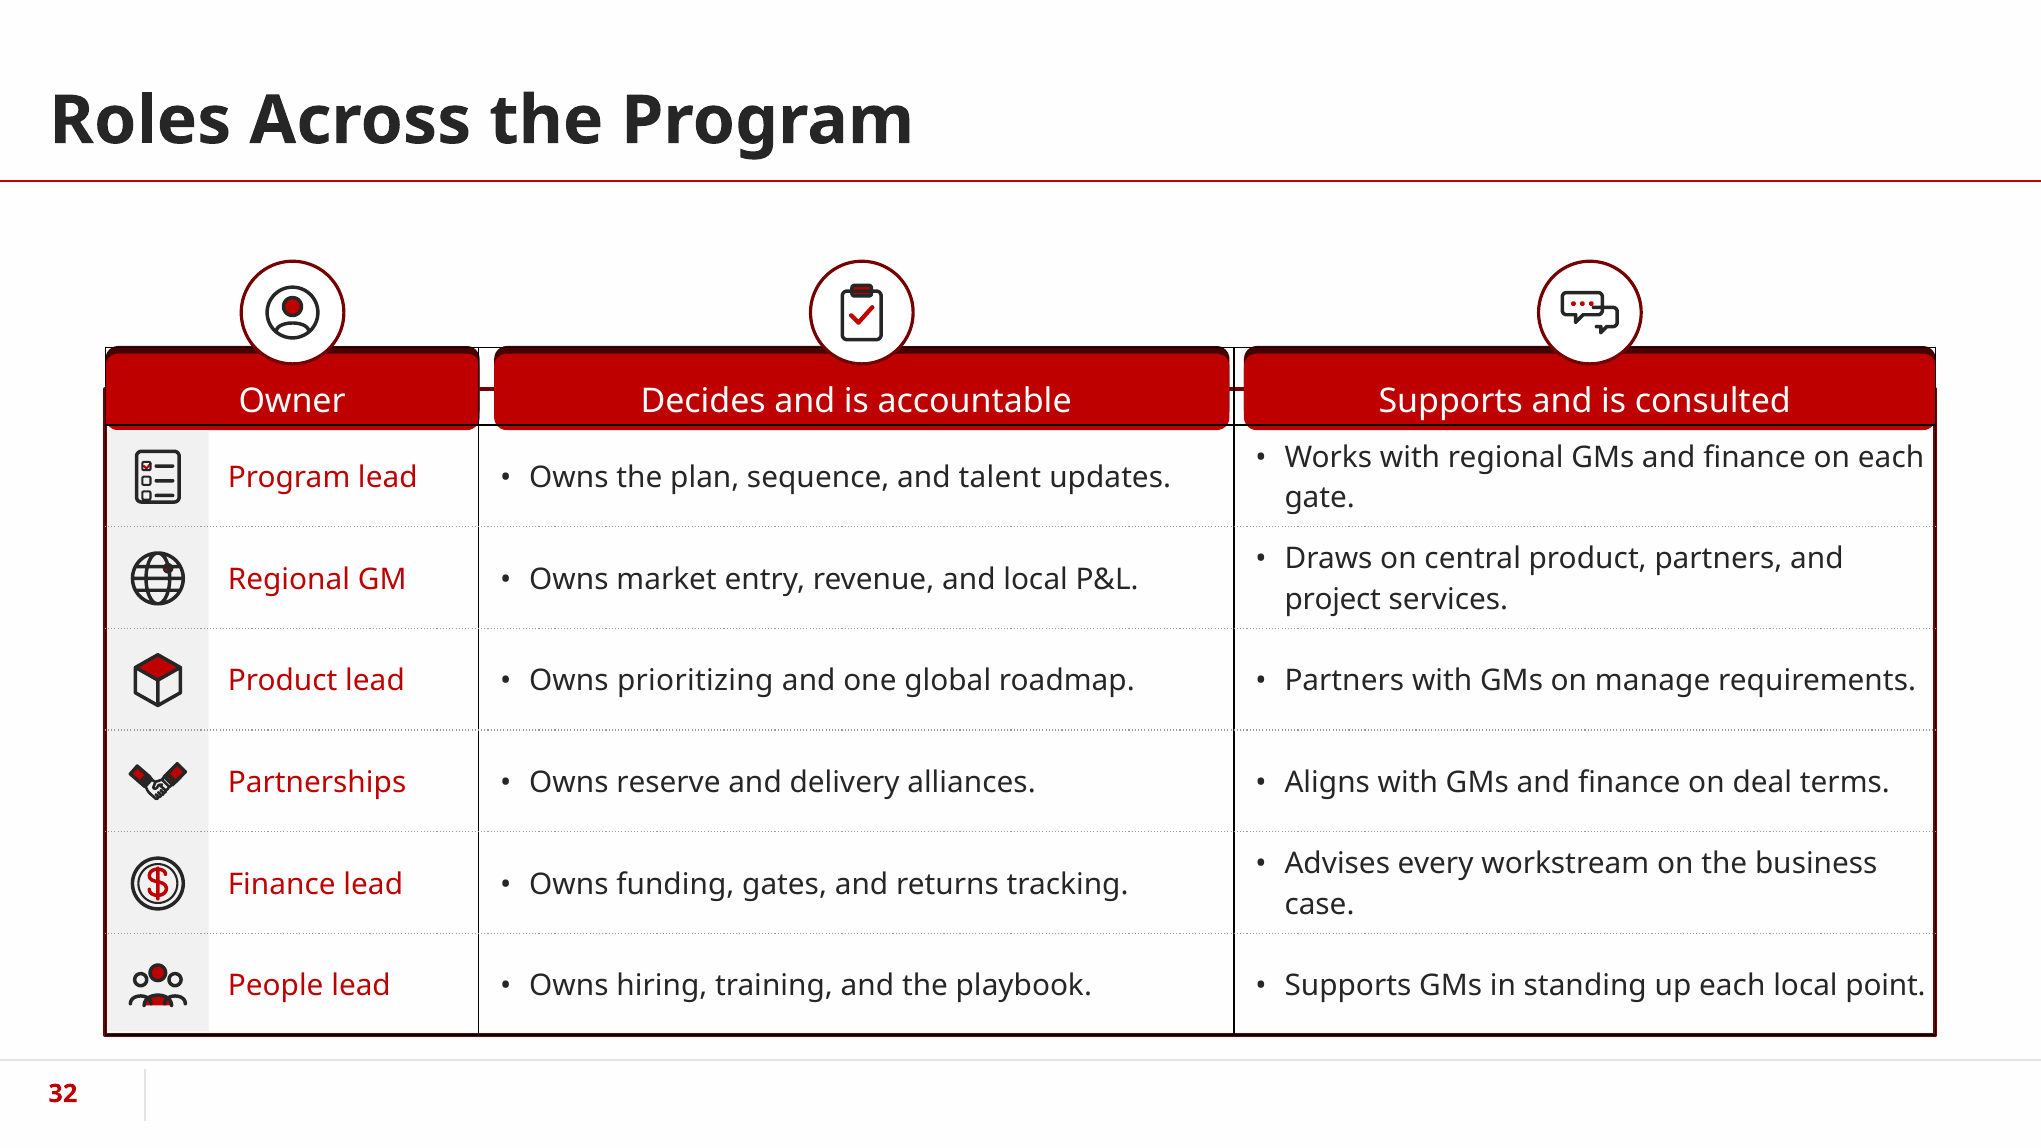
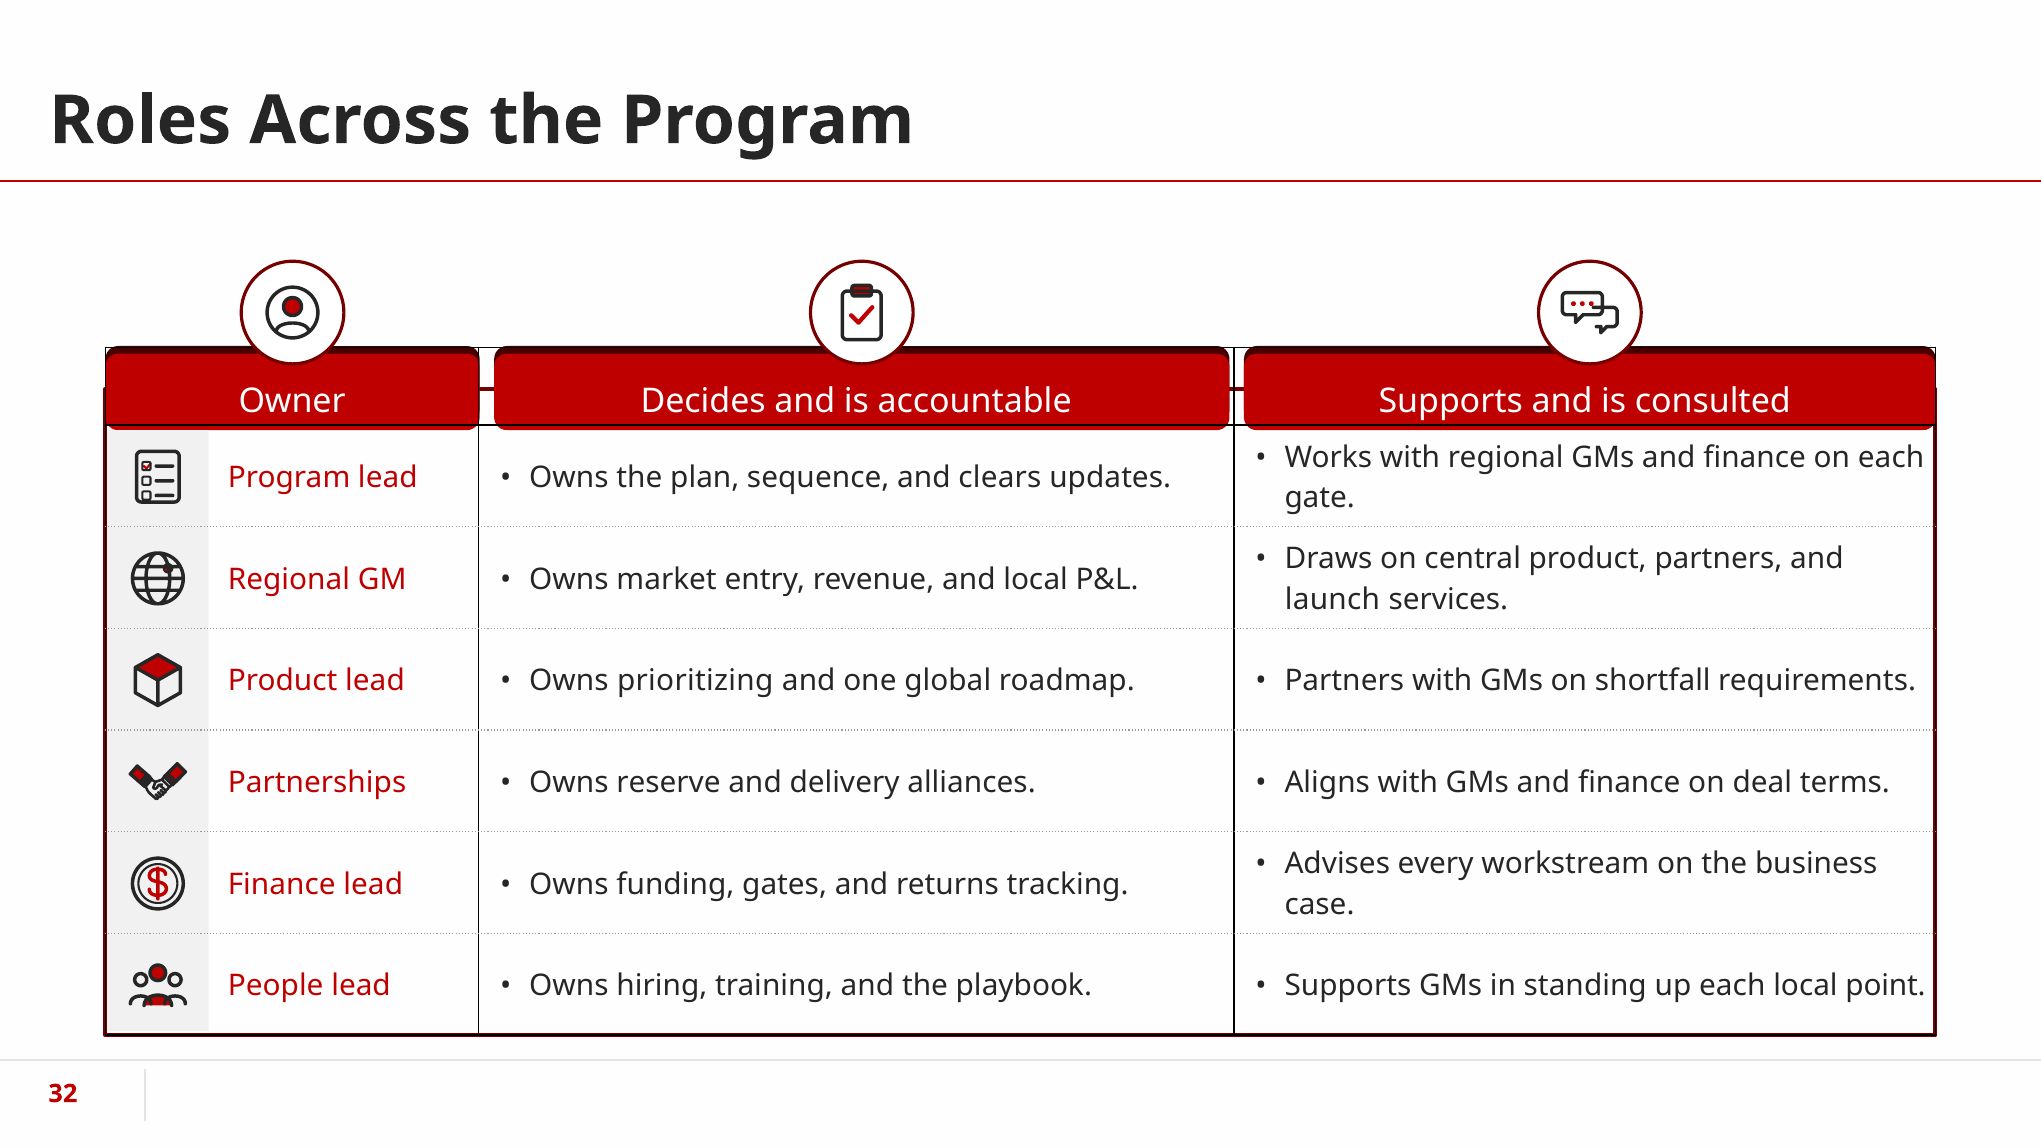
talent: talent -> clears
project: project -> launch
manage: manage -> shortfall
